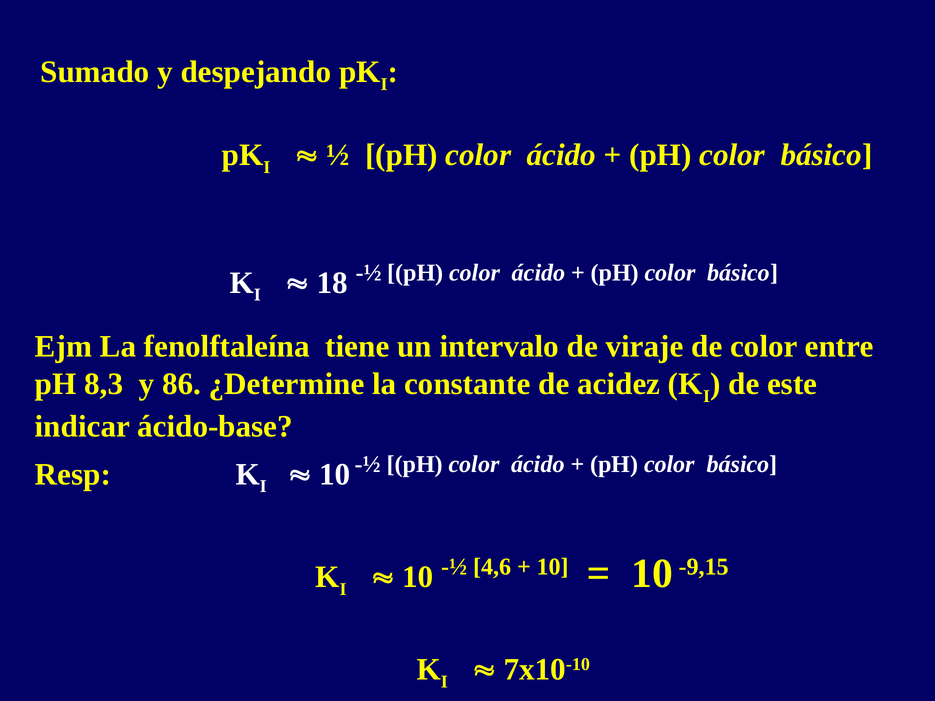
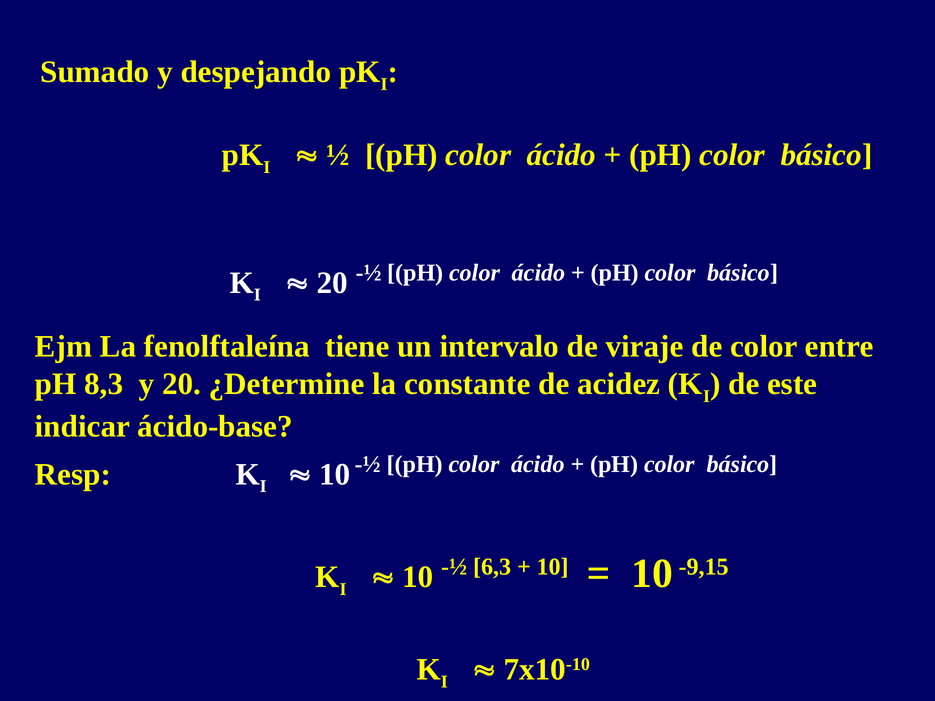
18 at (332, 283): 18 -> 20
y 86: 86 -> 20
4,6: 4,6 -> 6,3
